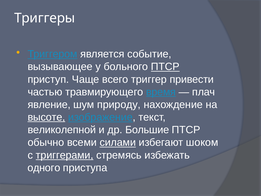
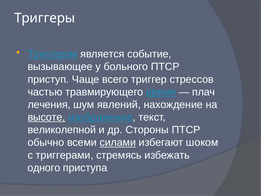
ПТСР at (165, 67) underline: present -> none
привести: привести -> стрессов
явление: явление -> лечения
природу: природу -> явлений
Большие: Большие -> Стороны
триггерами underline: present -> none
